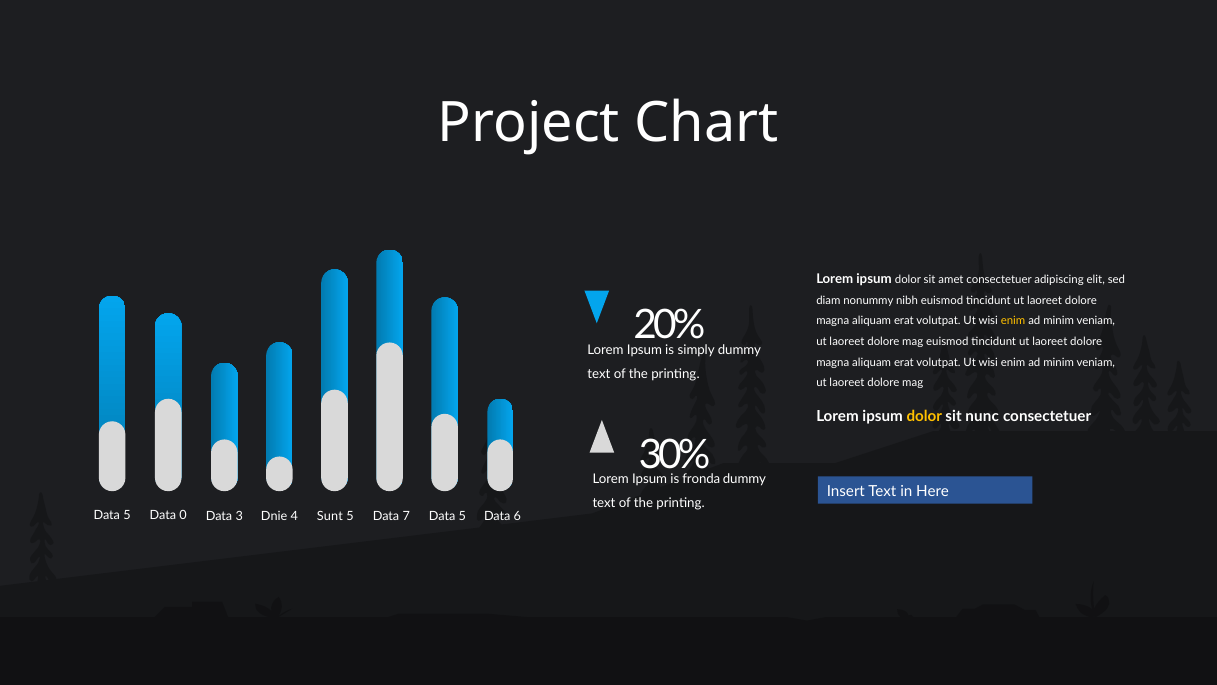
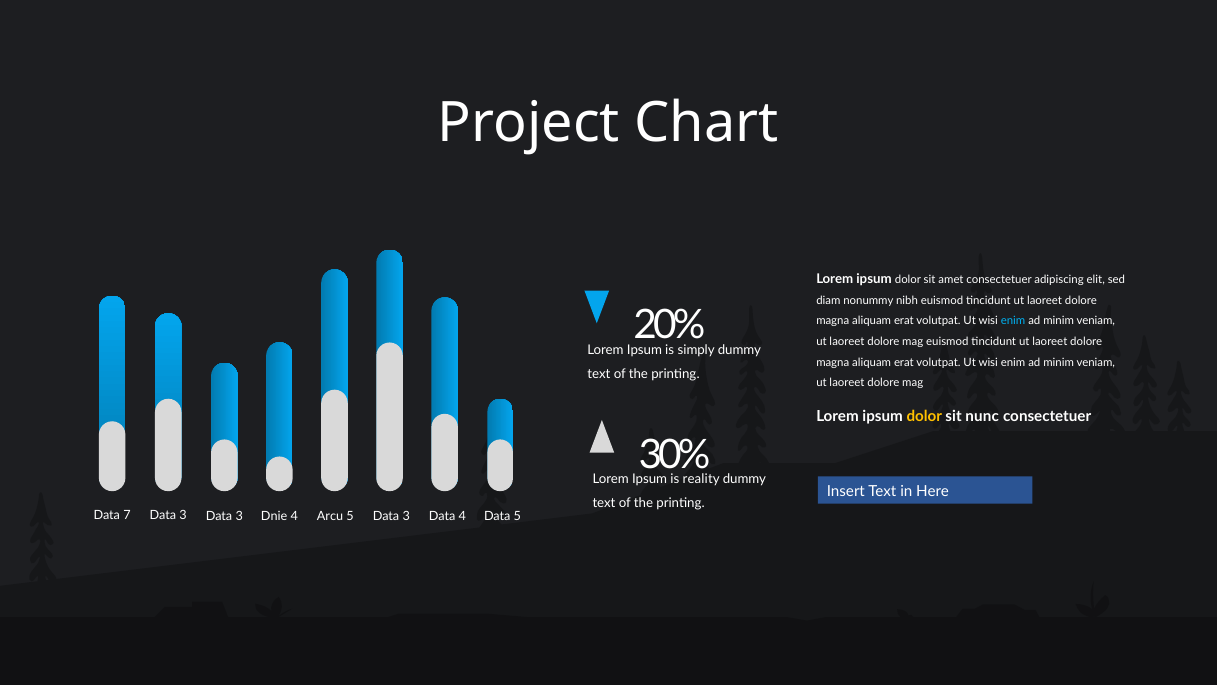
enim at (1013, 321) colour: yellow -> light blue
fronda: fronda -> reality
5 at (127, 515): 5 -> 7
0 at (183, 515): 0 -> 3
Sunt: Sunt -> Arcu
5 Data 7: 7 -> 3
5 at (462, 516): 5 -> 4
Data 6: 6 -> 5
